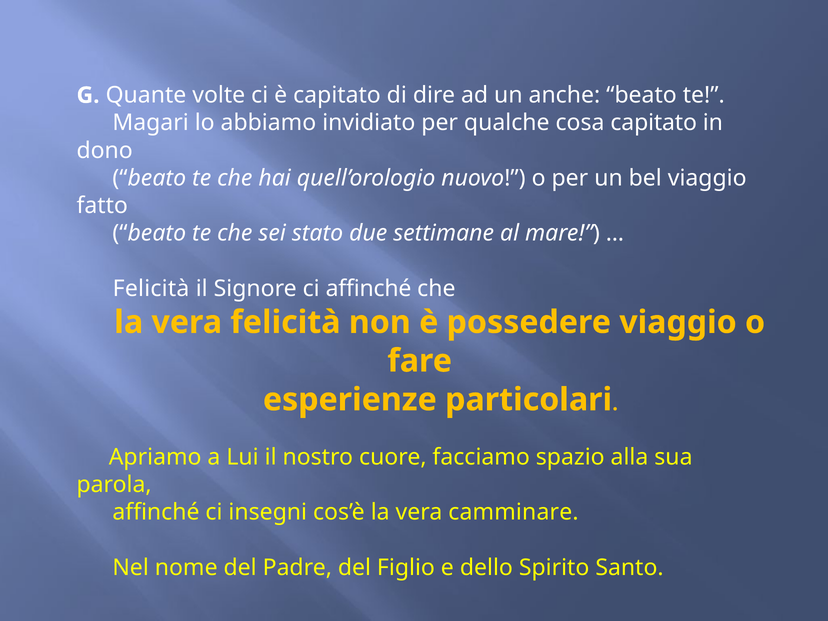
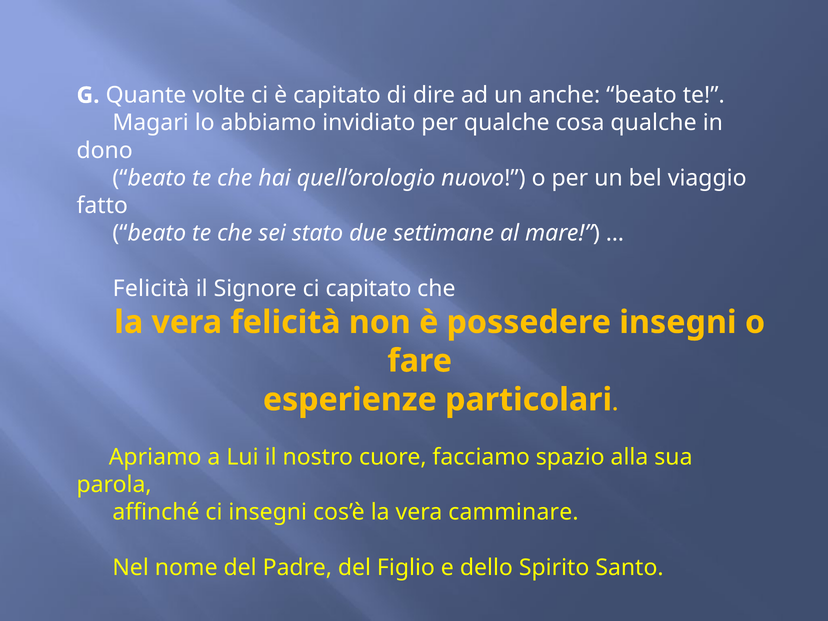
cosa capitato: capitato -> qualche
ci affinché: affinché -> capitato
possedere viaggio: viaggio -> insegni
